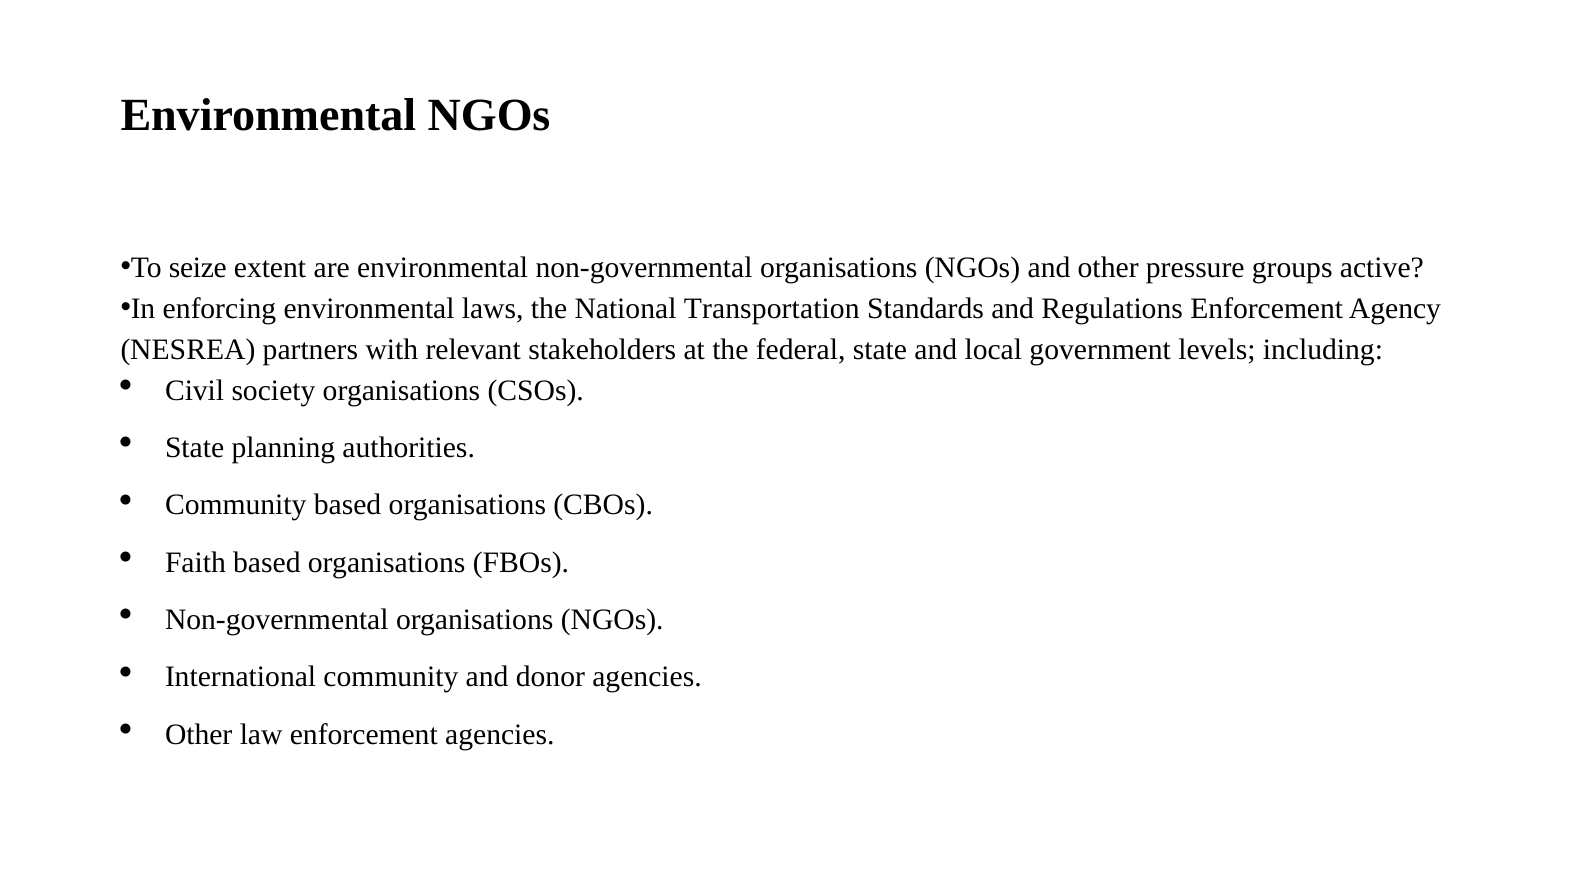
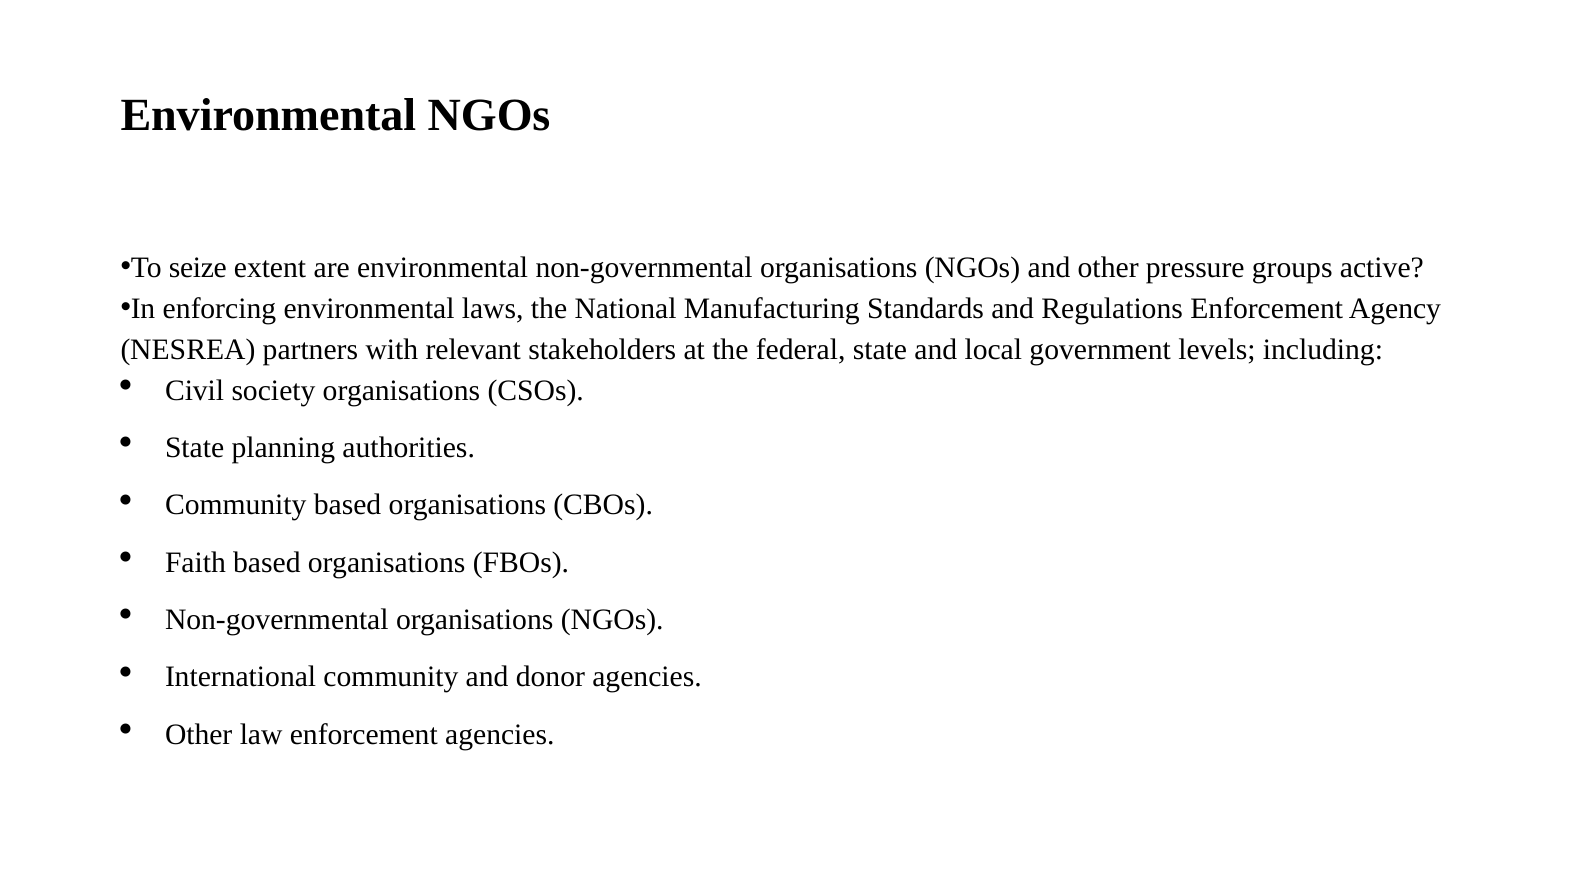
Transportation: Transportation -> Manufacturing
